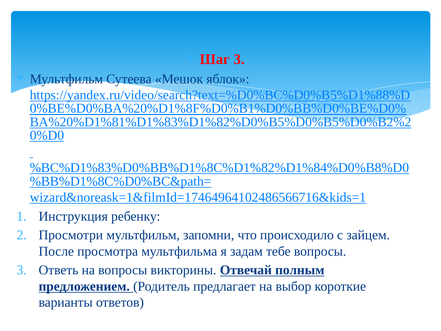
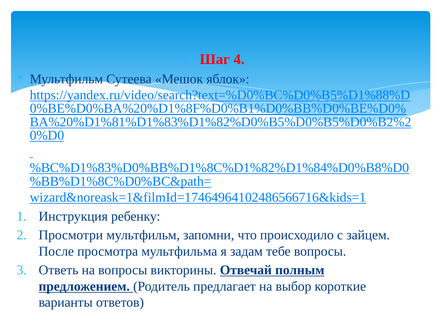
Шаг 3: 3 -> 4
